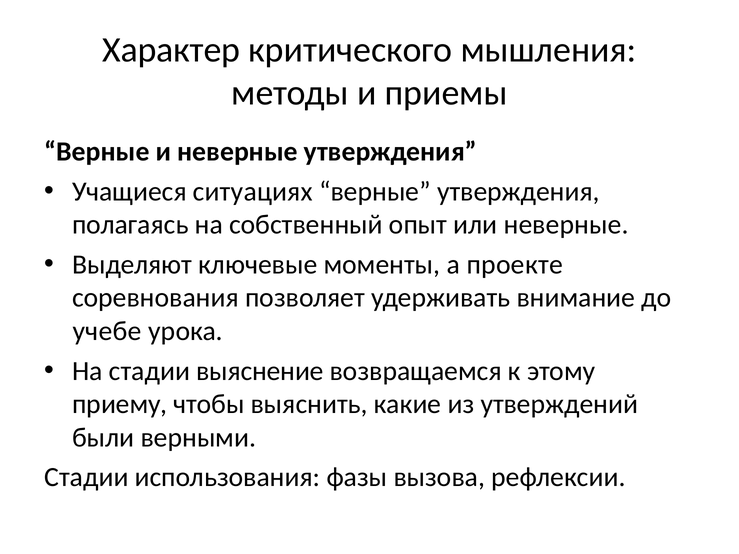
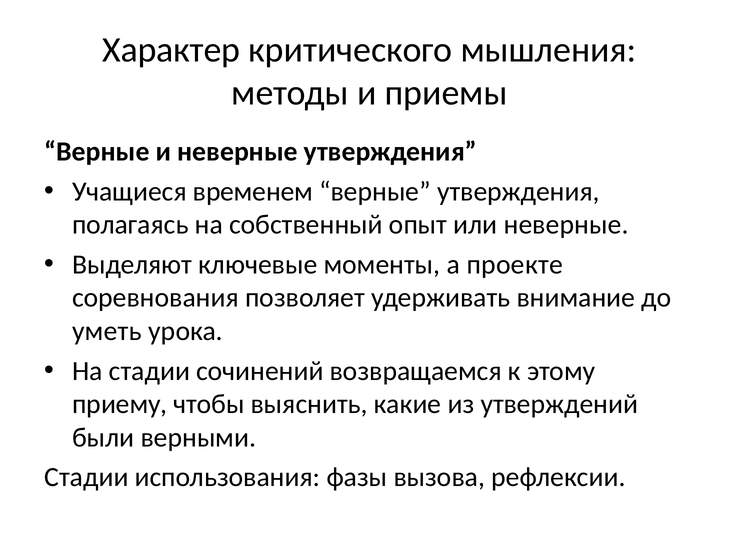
ситуациях: ситуациях -> временем
учебе: учебе -> уметь
выяснение: выяснение -> сочинений
